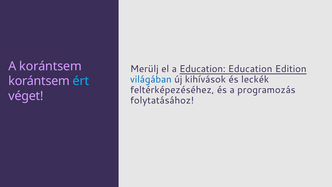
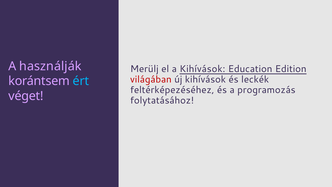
A korántsem: korántsem -> használják
a Education: Education -> Kihívások
világában colour: blue -> red
